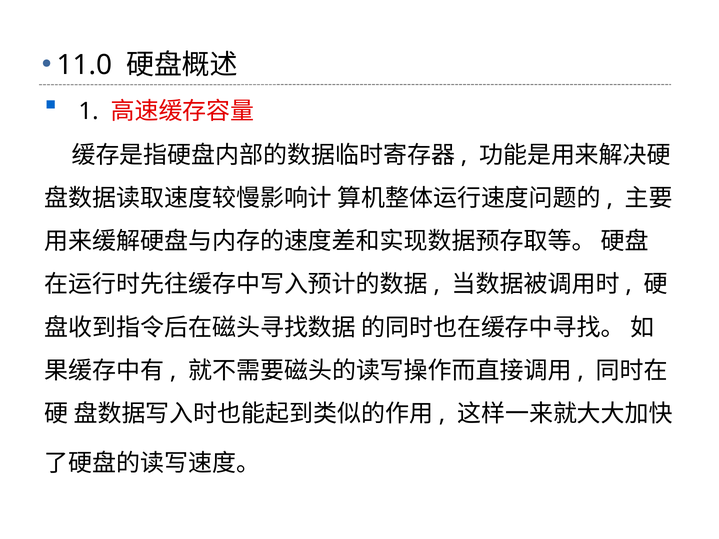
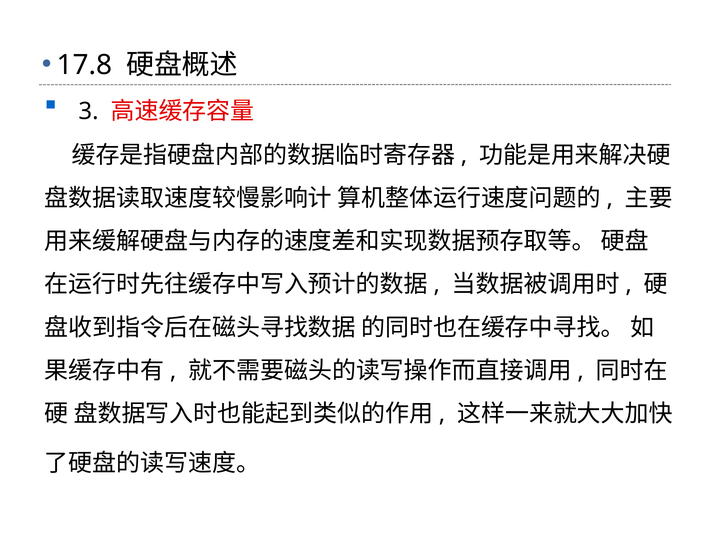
11.0: 11.0 -> 17.8
1: 1 -> 3
